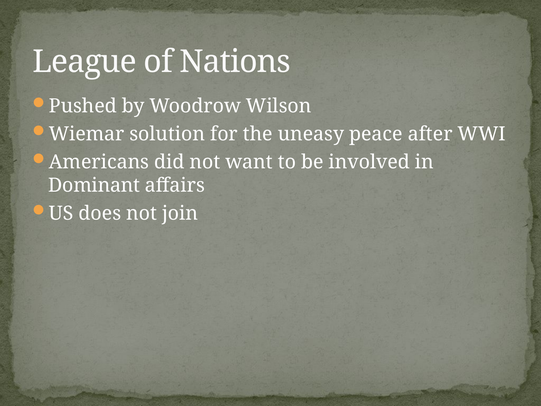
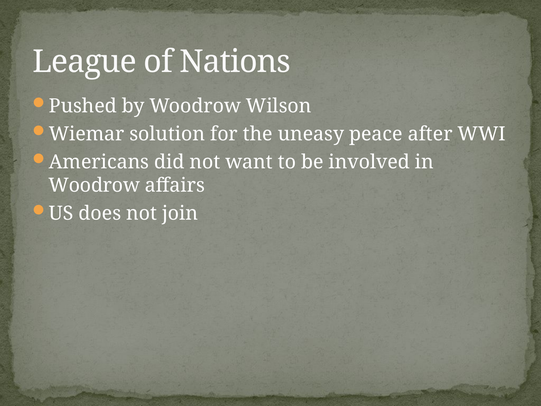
Dominant at (94, 185): Dominant -> Woodrow
